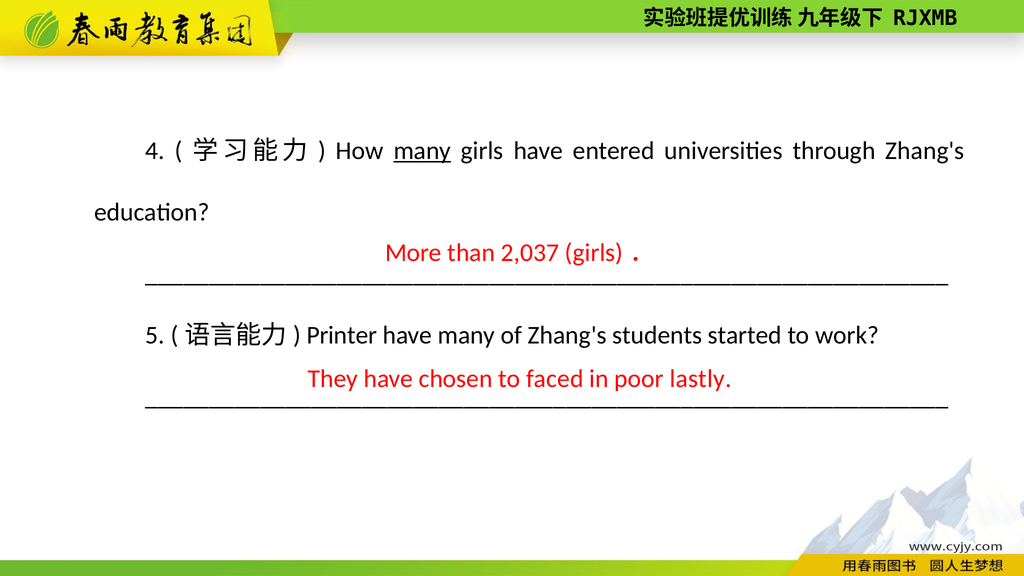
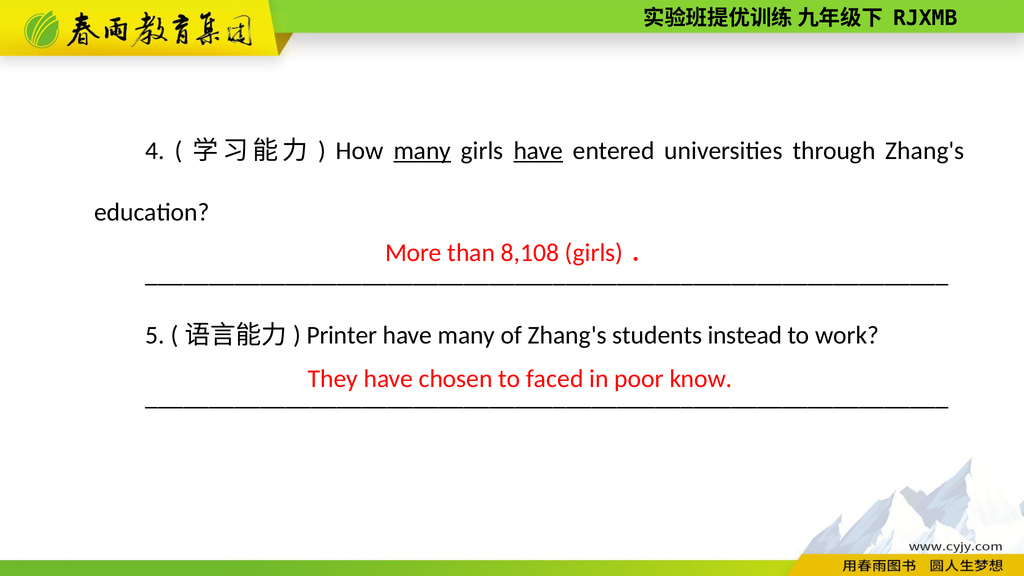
have at (538, 151) underline: none -> present
2,037: 2,037 -> 8,108
started: started -> instead
lastly: lastly -> know
